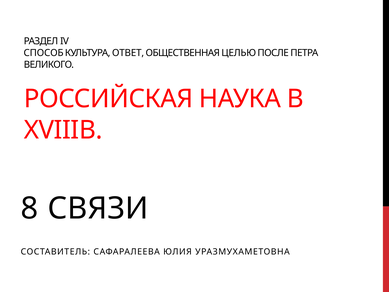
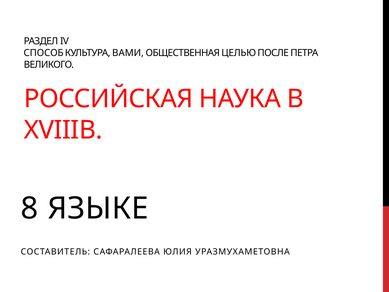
ОТВЕТ: ОТВЕТ -> ВАМИ
СВЯЗИ: СВЯЗИ -> ЯЗЫКЕ
